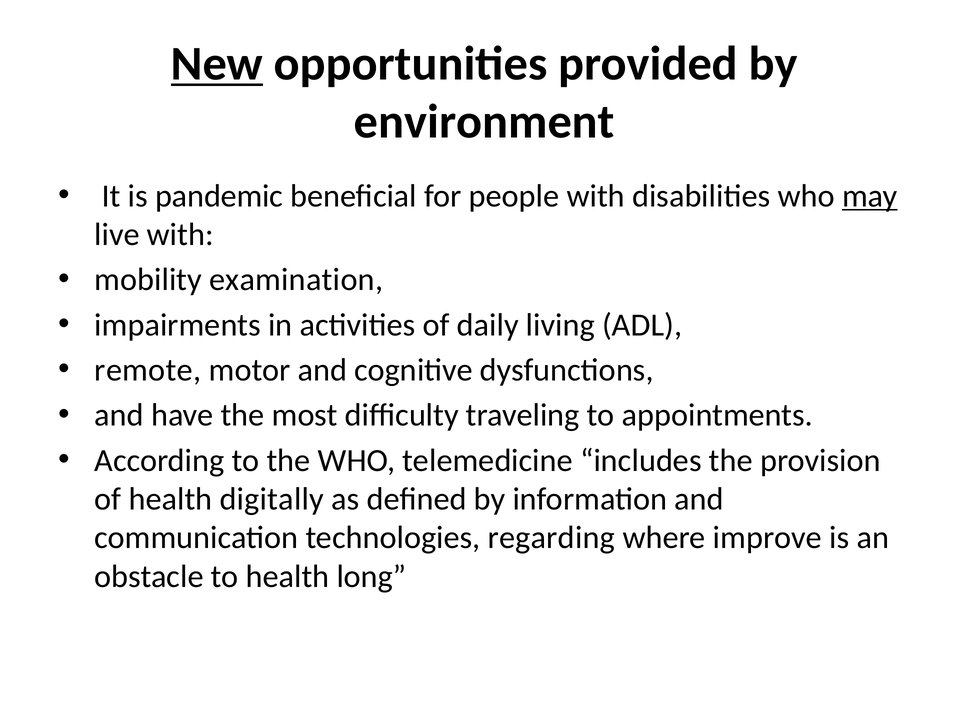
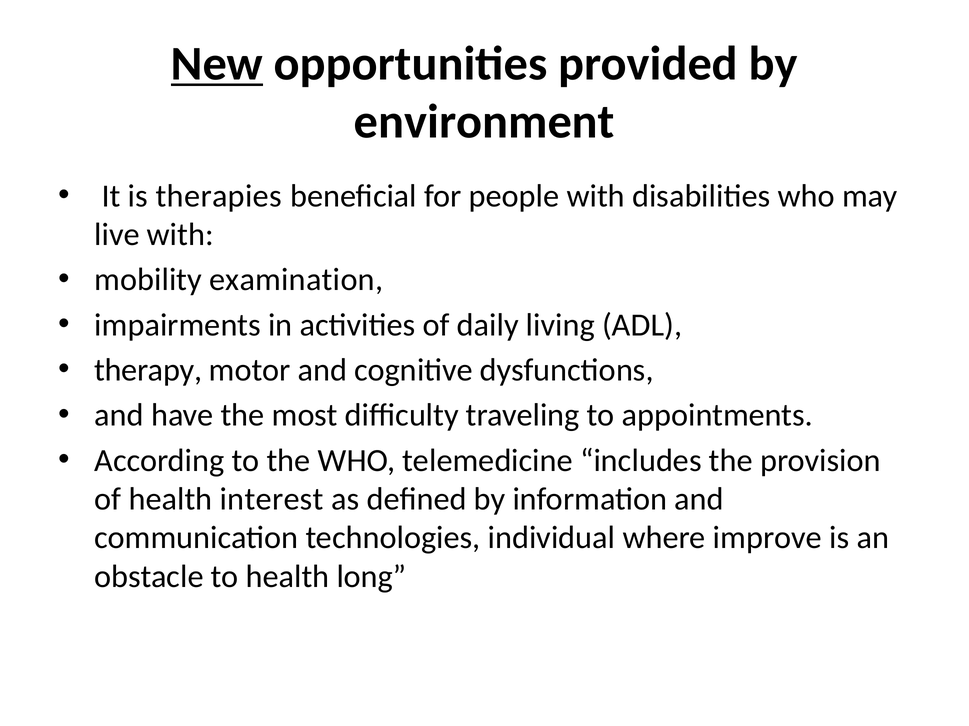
pandemic: pandemic -> therapies
may underline: present -> none
remote: remote -> therapy
digitally: digitally -> interest
regarding: regarding -> individual
